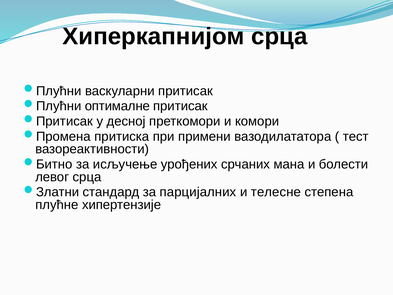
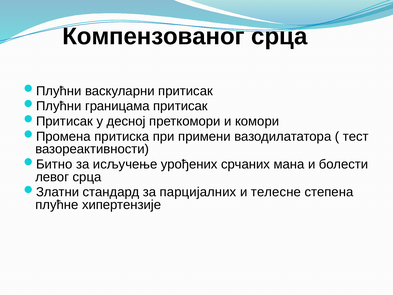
Хиперкапнијом: Хиперкапнијом -> Компензованог
оптималне: оптималне -> границама
